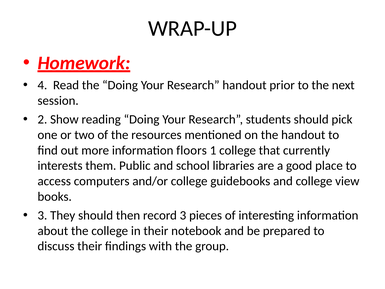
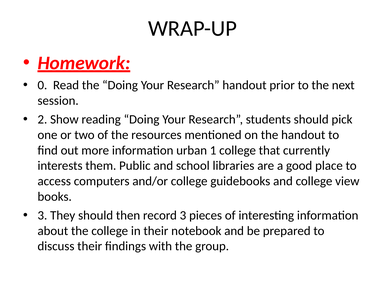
4: 4 -> 0
floors: floors -> urban
